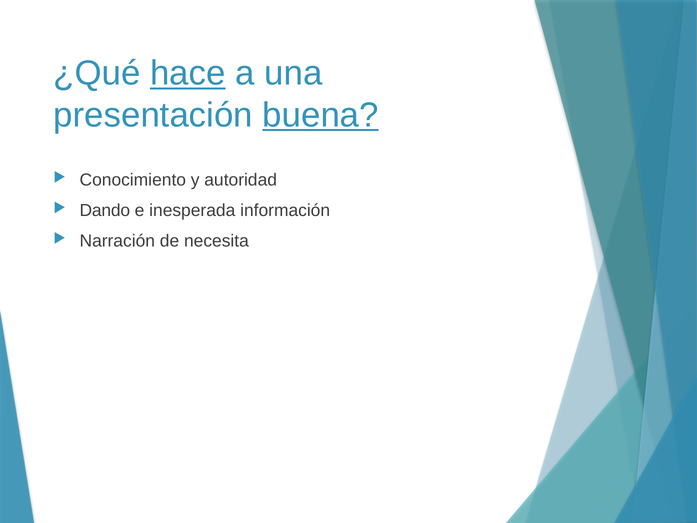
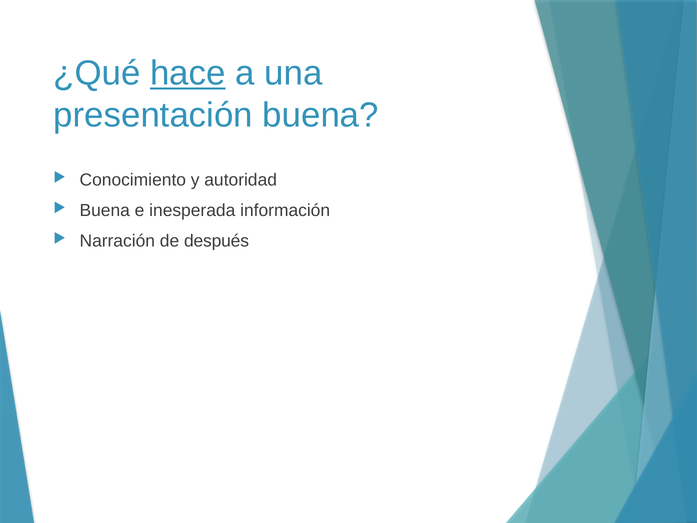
buena at (321, 115) underline: present -> none
Dando at (105, 210): Dando -> Buena
necesita: necesita -> después
